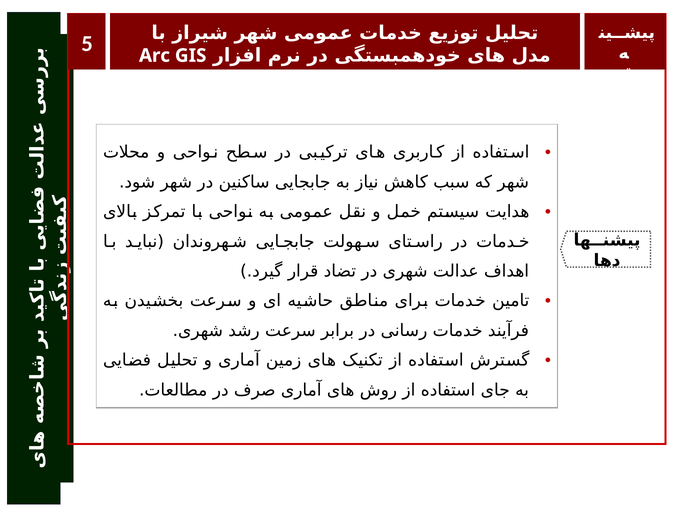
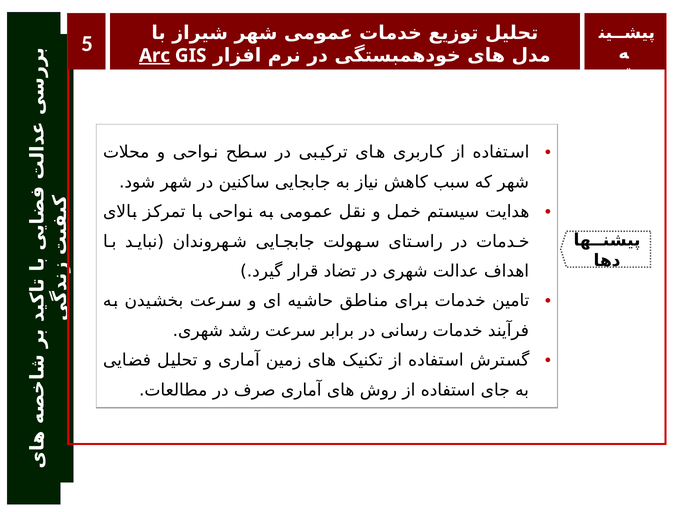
Arc underline: none -> present
